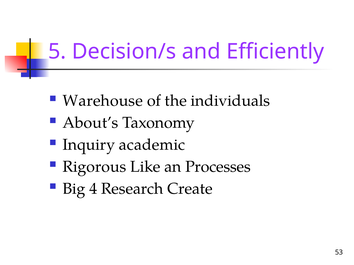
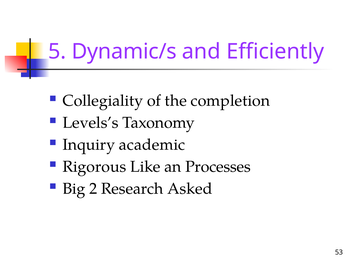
Decision/s: Decision/s -> Dynamic/s
Warehouse: Warehouse -> Collegiality
individuals: individuals -> completion
About’s: About’s -> Levels’s
4: 4 -> 2
Create: Create -> Asked
